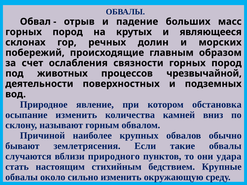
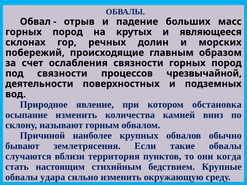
под животных: животных -> связности
природного: природного -> территория
удара: удара -> когда
около: около -> удара
